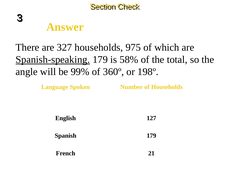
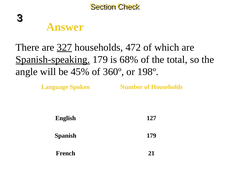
327 underline: none -> present
975: 975 -> 472
58%: 58% -> 68%
99%: 99% -> 45%
